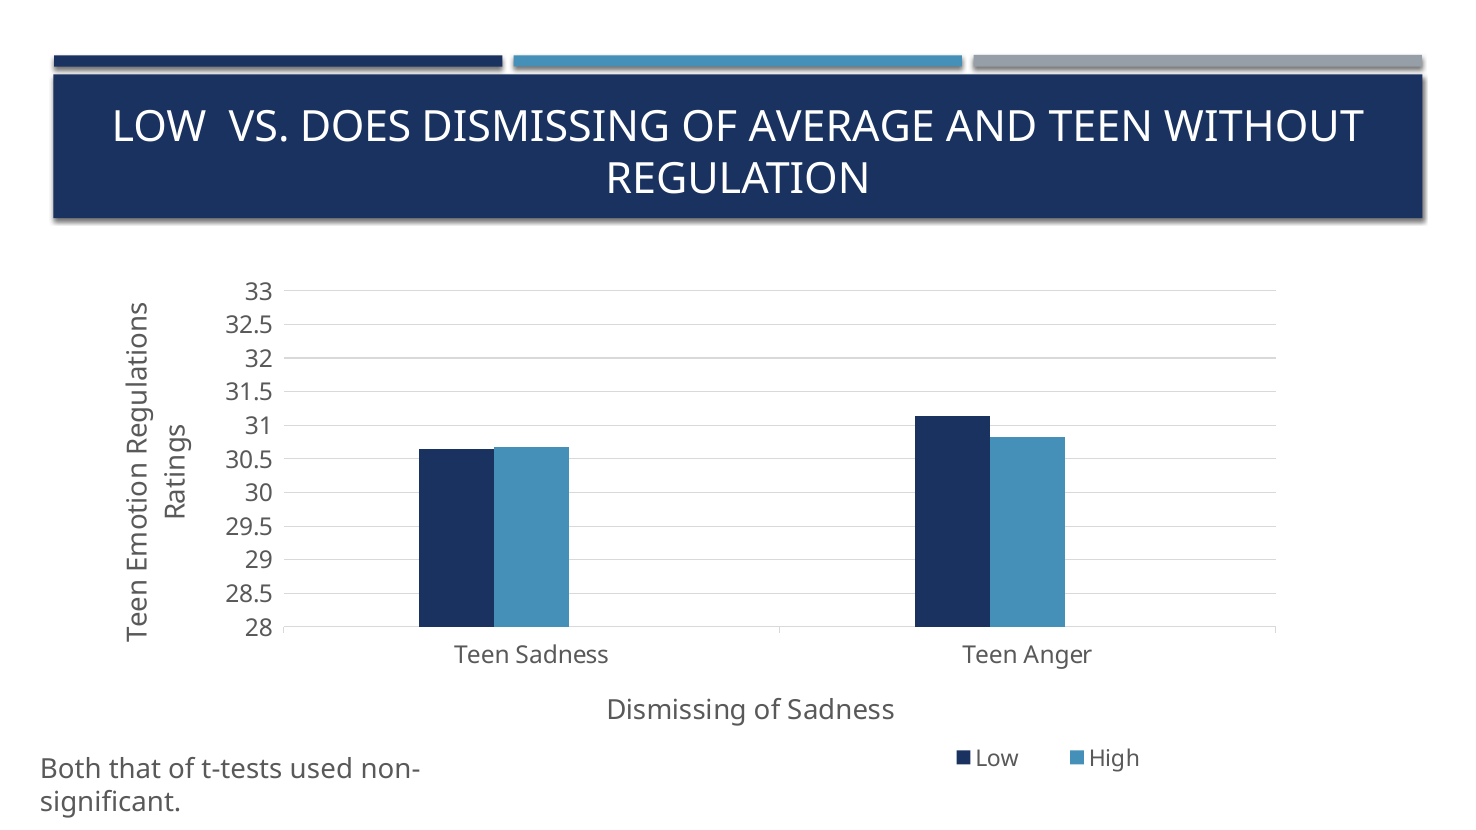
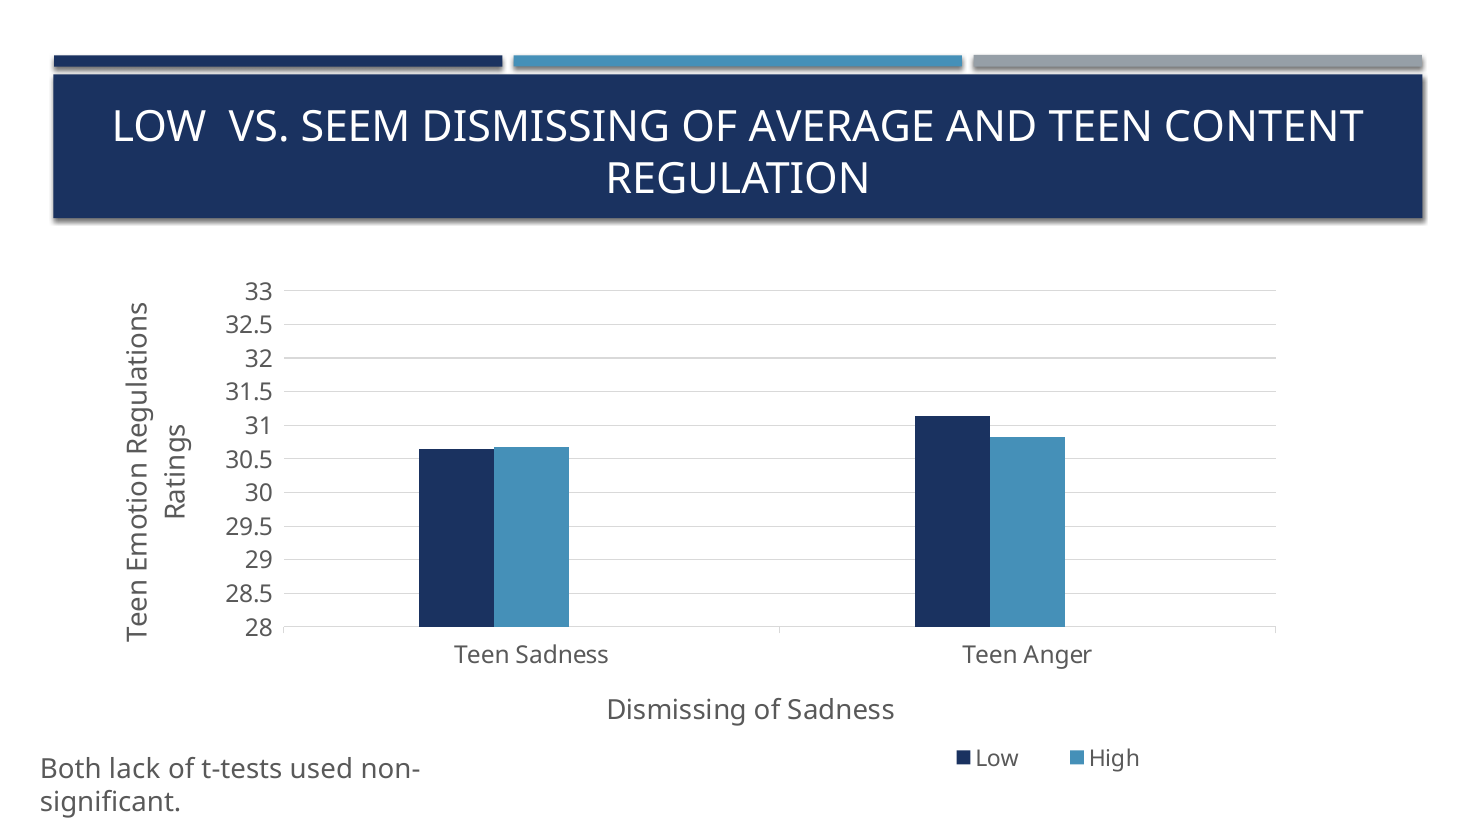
DOES: DOES -> SEEM
WITHOUT: WITHOUT -> CONTENT
that: that -> lack
